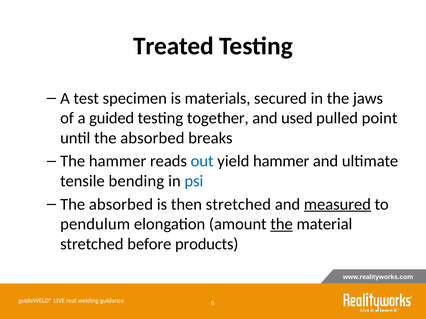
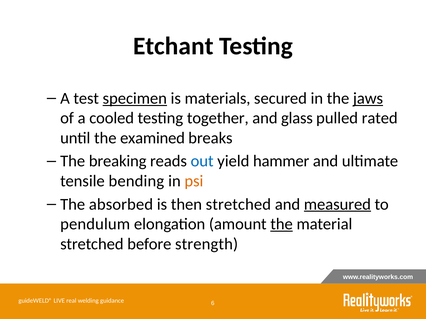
Treated: Treated -> Etchant
specimen underline: none -> present
jaws underline: none -> present
guided: guided -> cooled
used: used -> glass
point: point -> rated
until the absorbed: absorbed -> examined
The hammer: hammer -> breaking
psi colour: blue -> orange
products: products -> strength
